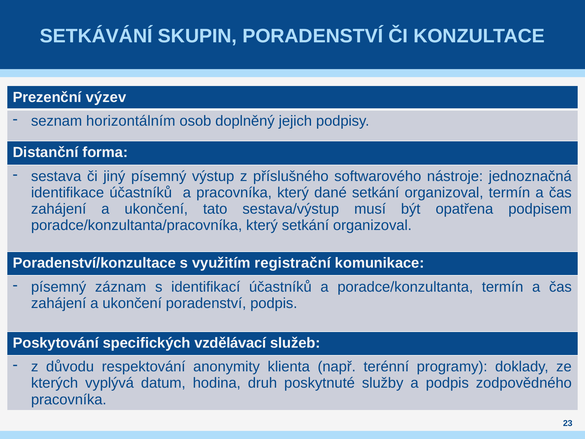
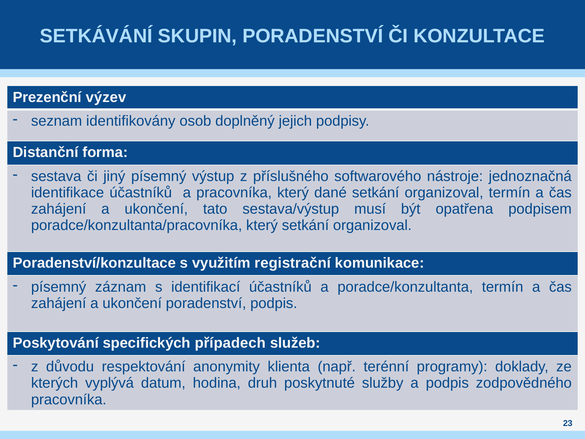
horizontálním: horizontálním -> identifikovány
vzdělávací: vzdělávací -> případech
